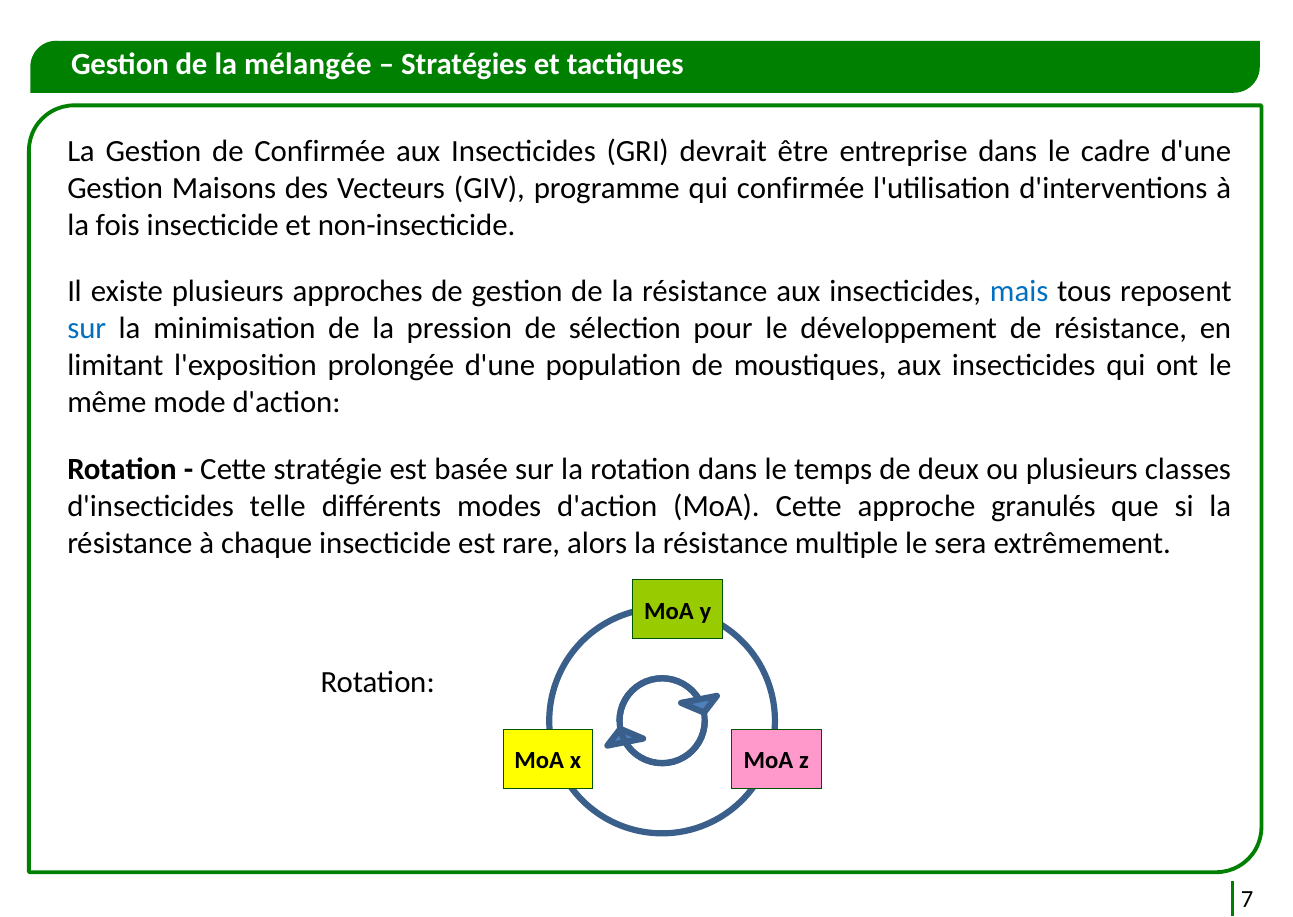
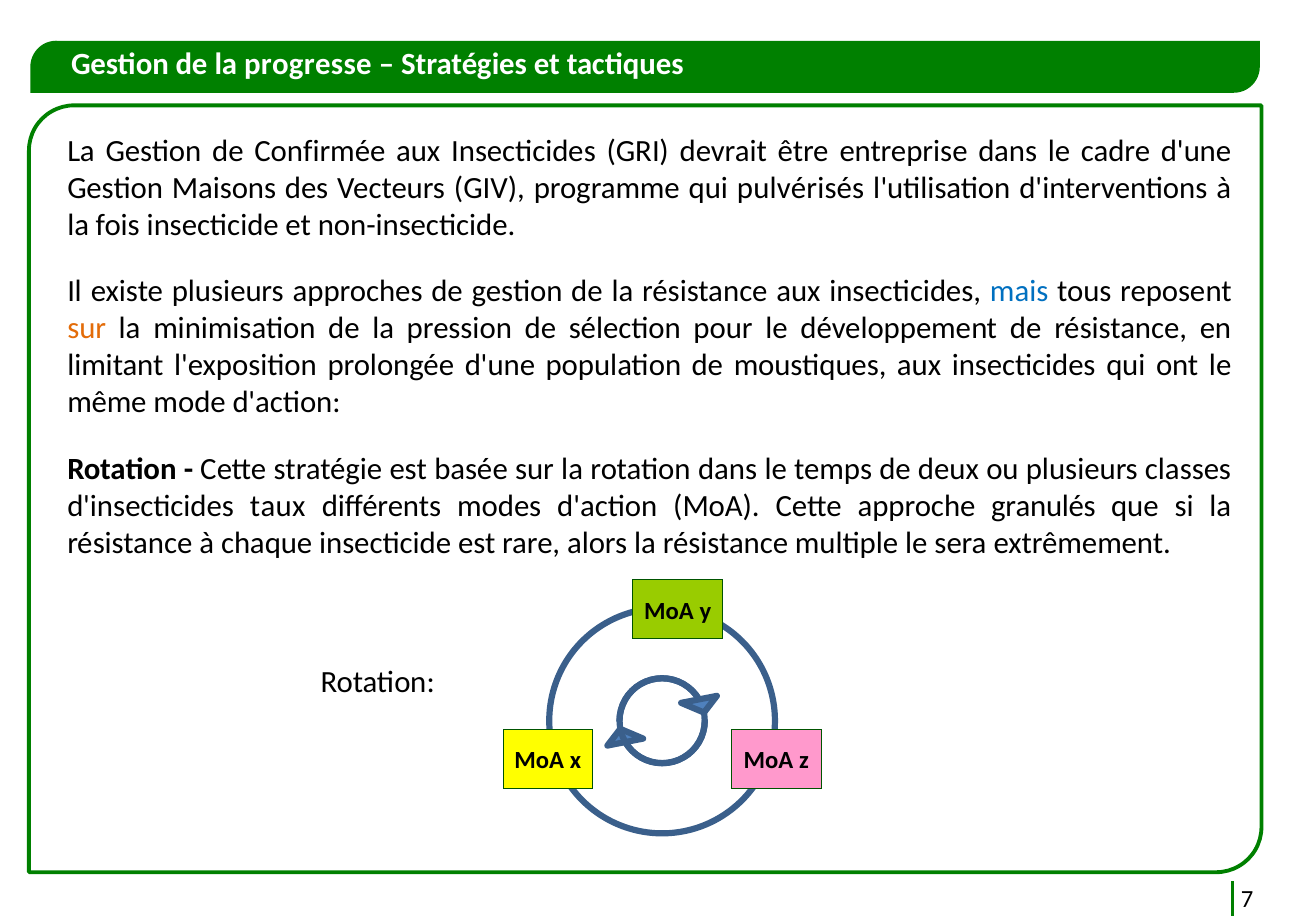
mélangée: mélangée -> progresse
qui confirmée: confirmée -> pulvérisés
sur at (87, 329) colour: blue -> orange
telle: telle -> taux
